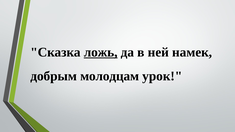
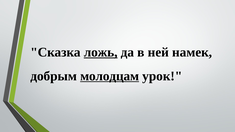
молодцам underline: none -> present
